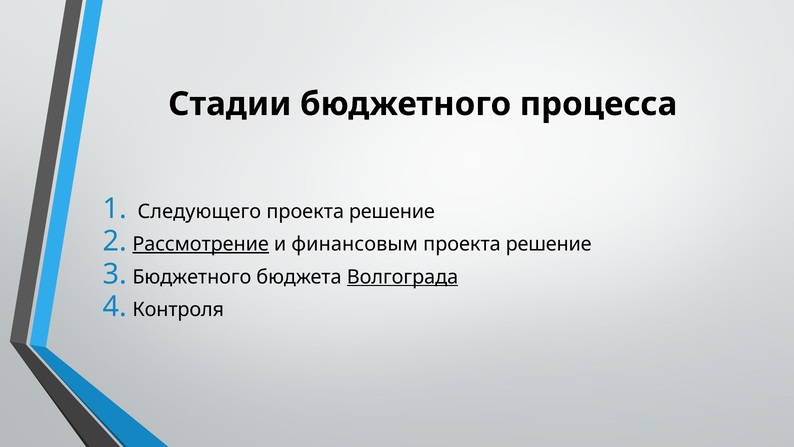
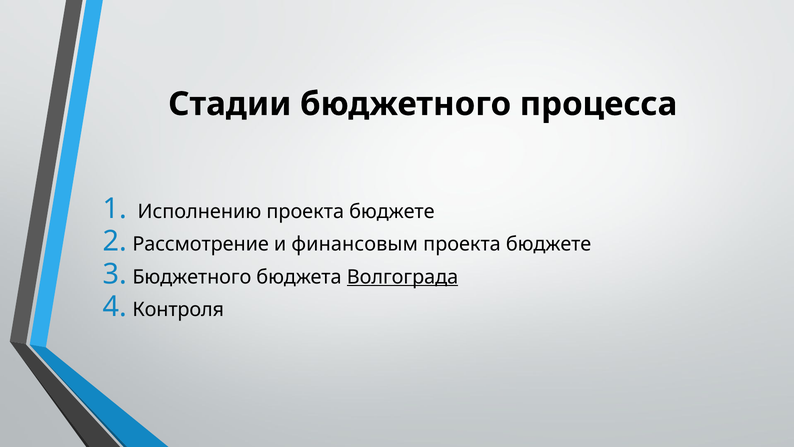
Следующего: Следующего -> Исполнению
решение at (392, 211): решение -> бюджете
Рассмотрение underline: present -> none
решение at (549, 244): решение -> бюджете
